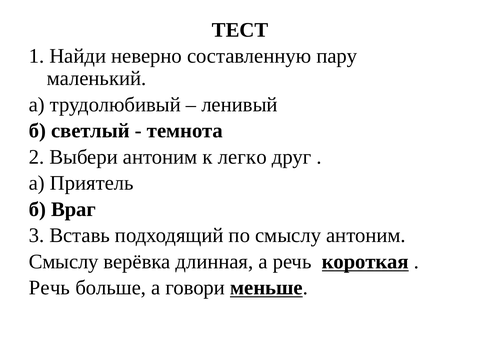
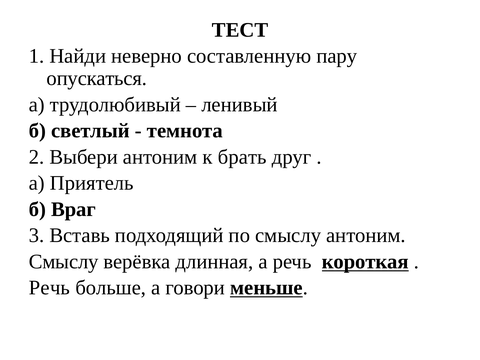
маленький: маленький -> опускаться
легко: легко -> брать
